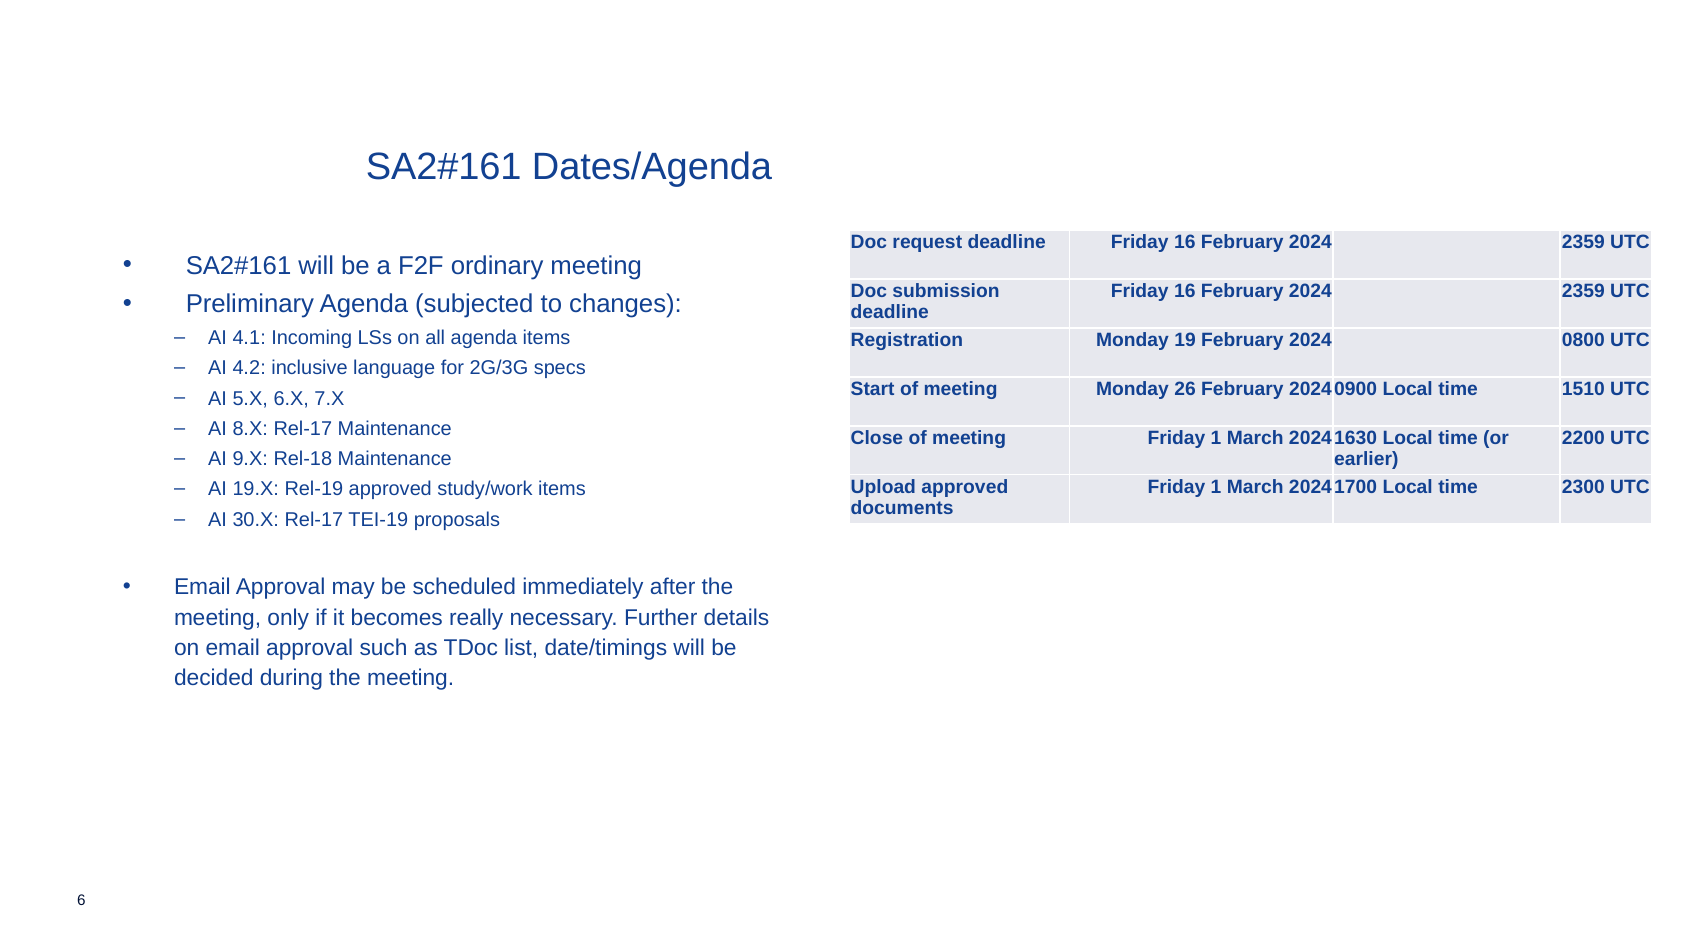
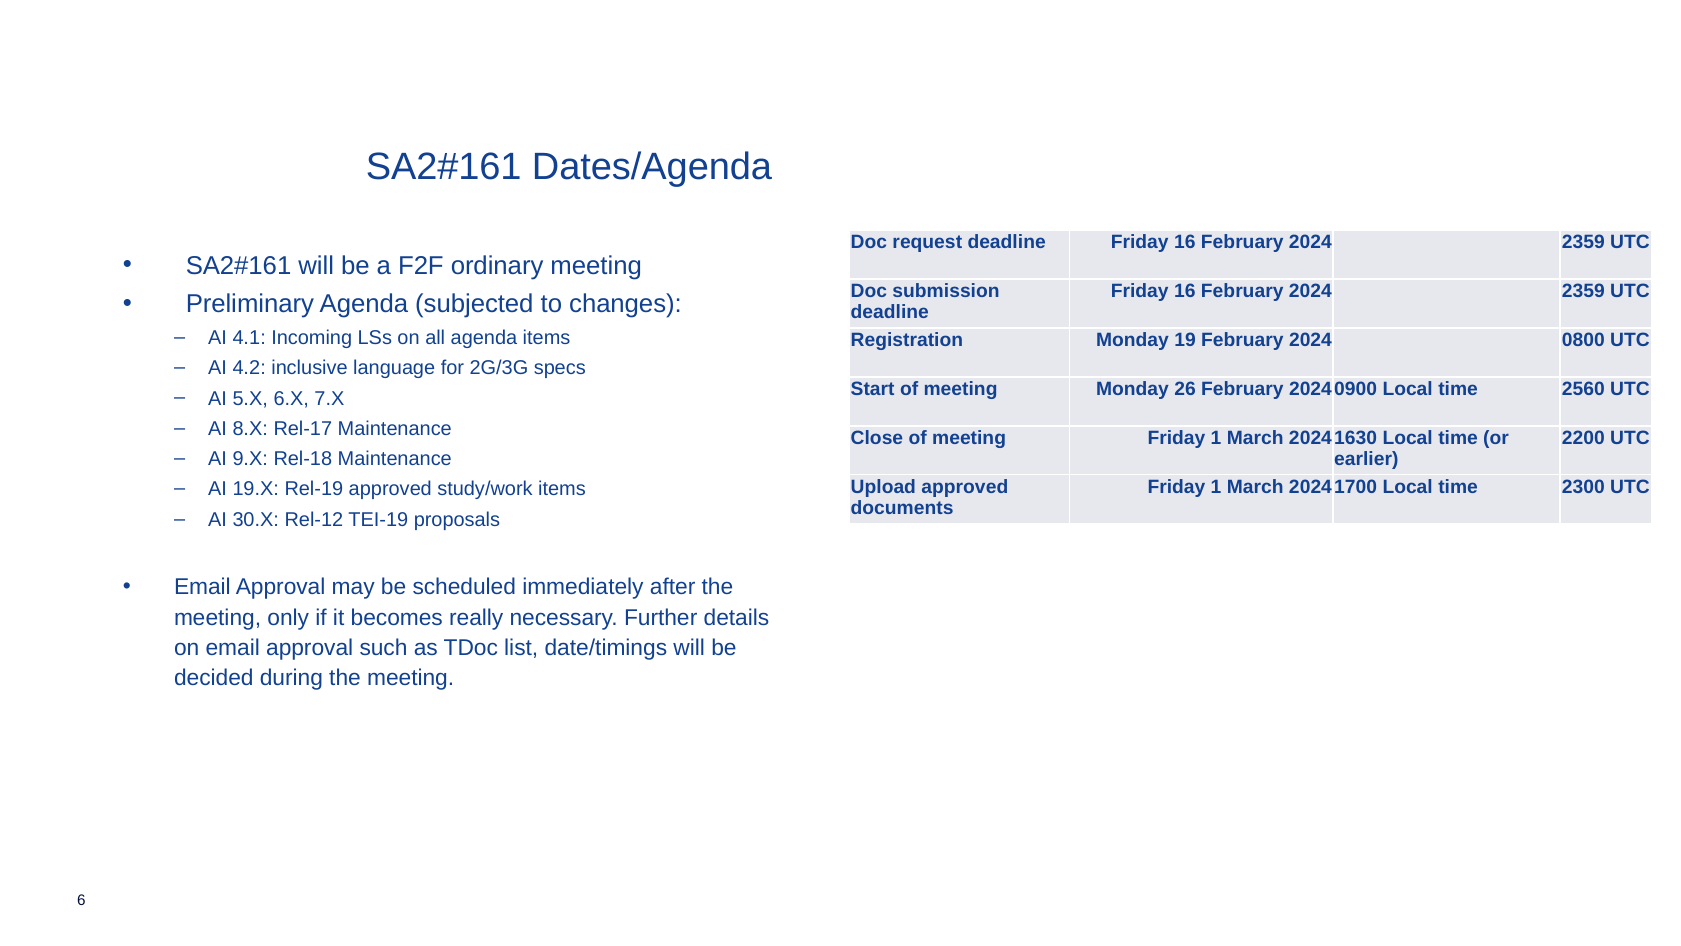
1510: 1510 -> 2560
30.X Rel-17: Rel-17 -> Rel-12
